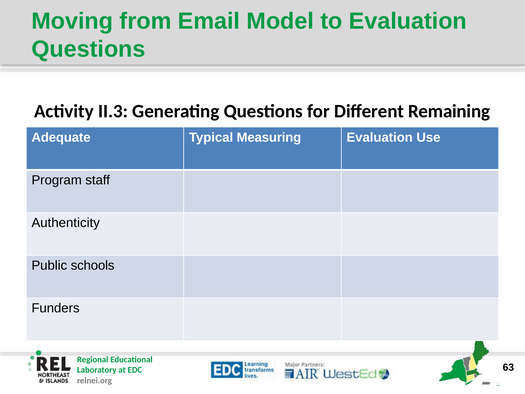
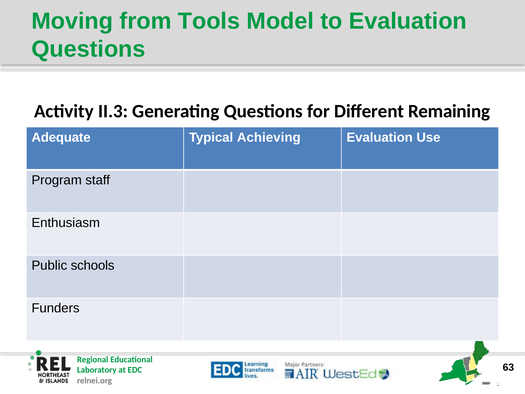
Email: Email -> Tools
Measuring: Measuring -> Achieving
Authenticity: Authenticity -> Enthusiasm
